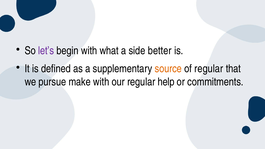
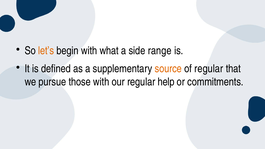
let’s colour: purple -> orange
better: better -> range
make: make -> those
